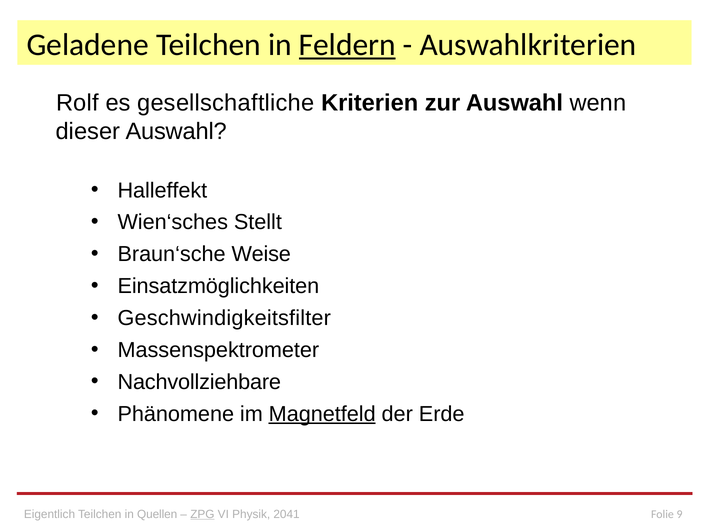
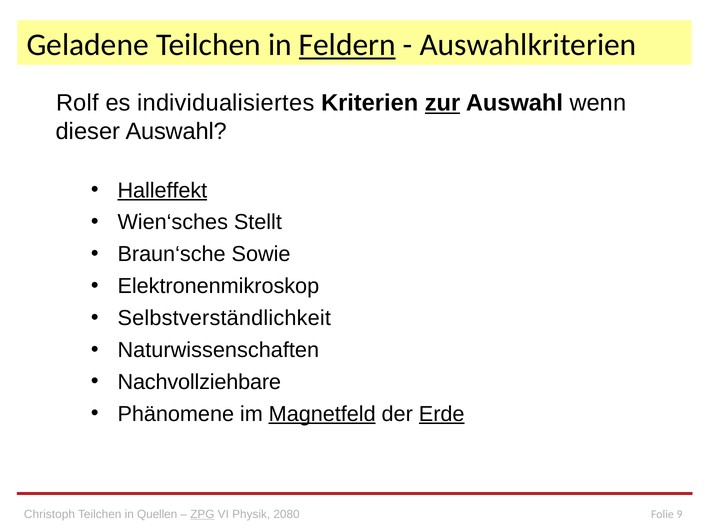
gesellschaftliche: gesellschaftliche -> individualisiertes
zur underline: none -> present
Halleffekt underline: none -> present
Weise: Weise -> Sowie
Einsatzmöglichkeiten: Einsatzmöglichkeiten -> Elektronenmikroskop
Geschwindigkeitsfilter: Geschwindigkeitsfilter -> Selbstverständlichkeit
Massenspektrometer: Massenspektrometer -> Naturwissenschaften
Erde underline: none -> present
Eigentlich: Eigentlich -> Christoph
2041: 2041 -> 2080
